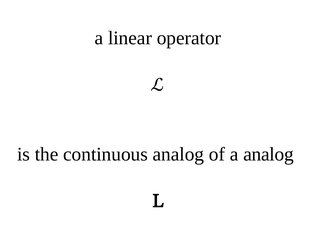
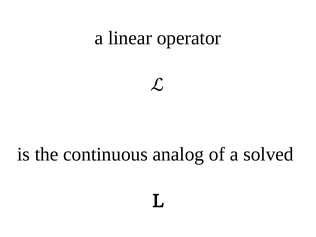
a analog: analog -> solved
